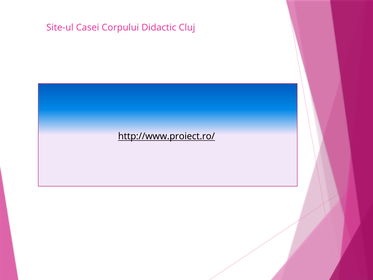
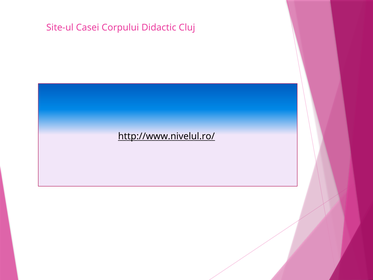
http://www.proiect.ro/: http://www.proiect.ro/ -> http://www.nivelul.ro/
